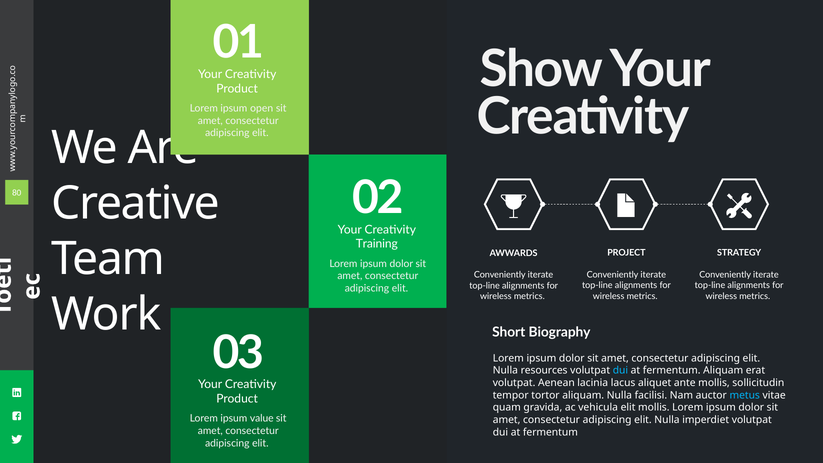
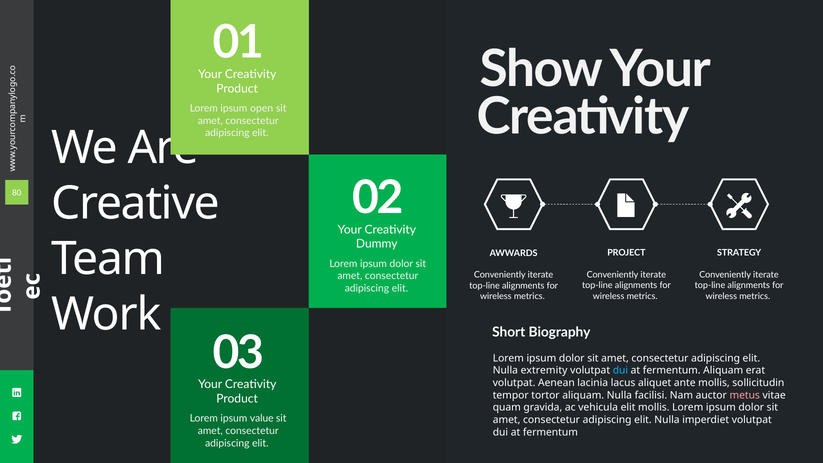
Training: Training -> Dummy
resources: resources -> extremity
metus colour: light blue -> pink
